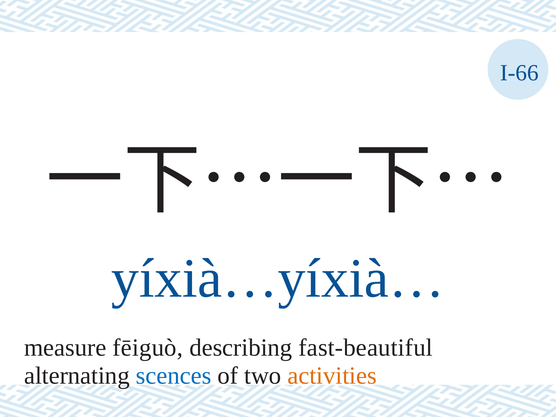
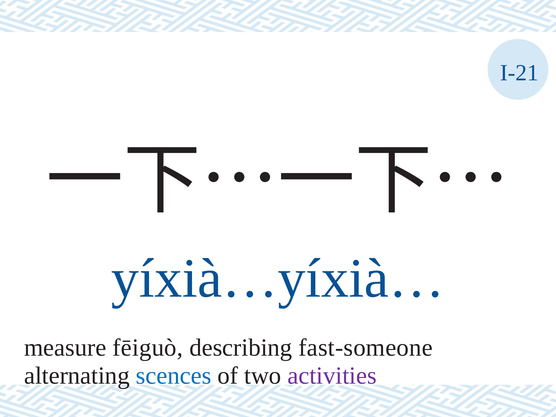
I-66: I-66 -> I-21
fast-beautiful: fast-beautiful -> fast-someone
activities colour: orange -> purple
